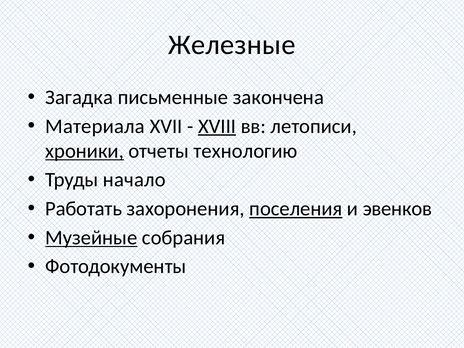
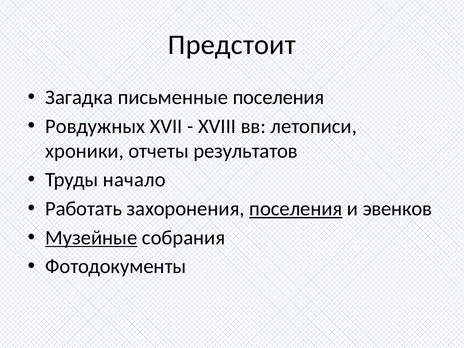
Железные: Железные -> Предстоит
письменные закончена: закончена -> поселения
Материала: Материала -> Ровдужных
XVIII underline: present -> none
хроники underline: present -> none
технологию: технологию -> результатов
